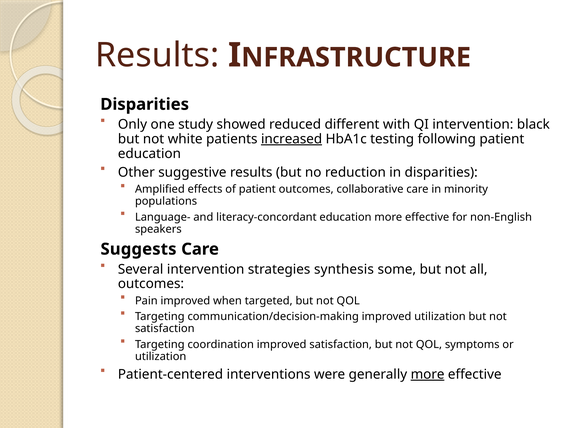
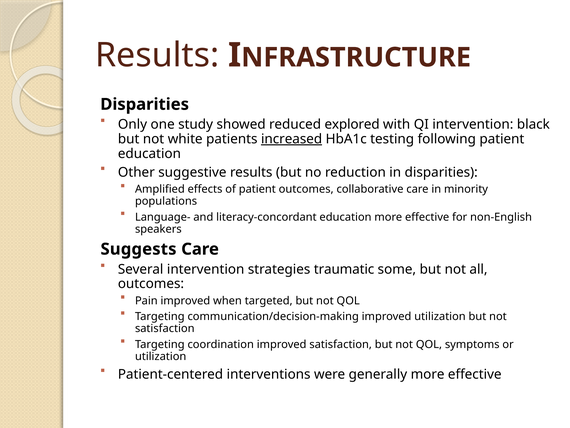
different: different -> explored
synthesis: synthesis -> traumatic
more at (428, 374) underline: present -> none
